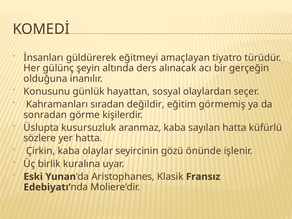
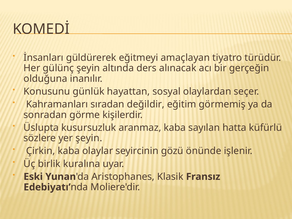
yer hatta: hatta -> şeyin
